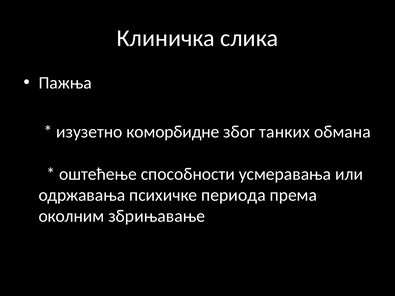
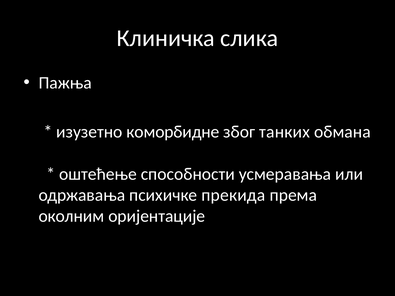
периода: периода -> прекида
збрињавање: збрињавање -> оријентације
